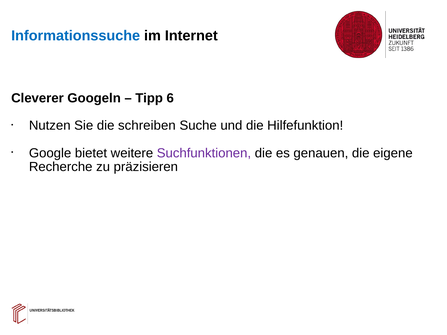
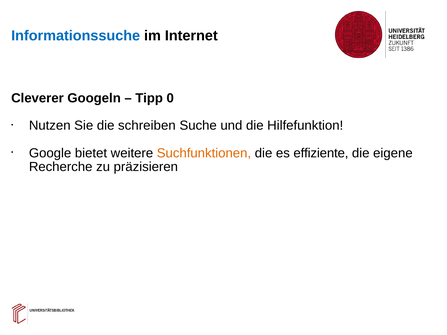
6: 6 -> 0
Suchfunktionen colour: purple -> orange
genauen: genauen -> effiziente
